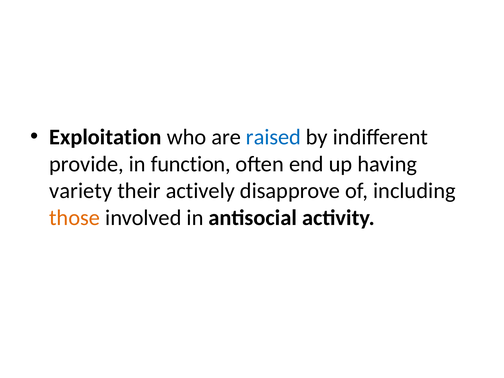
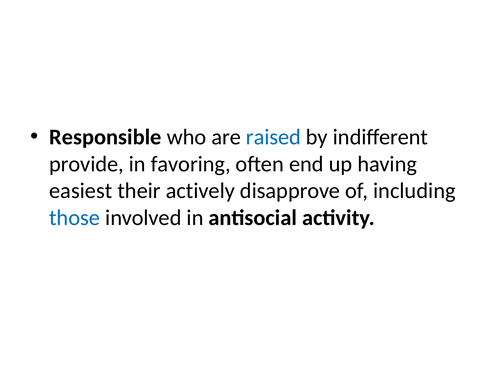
Exploitation: Exploitation -> Responsible
function: function -> favoring
variety: variety -> easiest
those colour: orange -> blue
